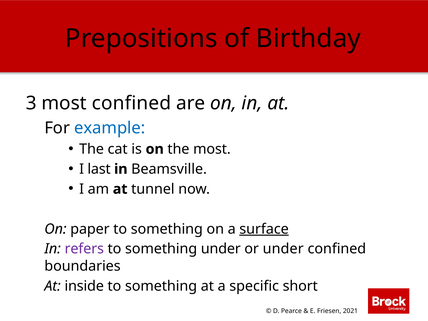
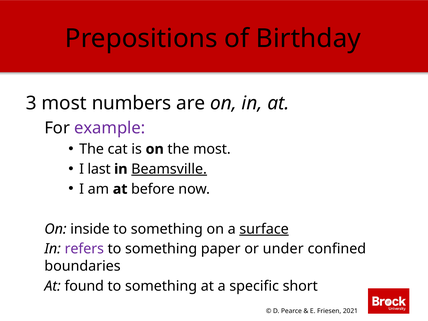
most confined: confined -> numbers
example colour: blue -> purple
Beamsville underline: none -> present
tunnel: tunnel -> before
paper: paper -> inside
something under: under -> paper
inside: inside -> found
